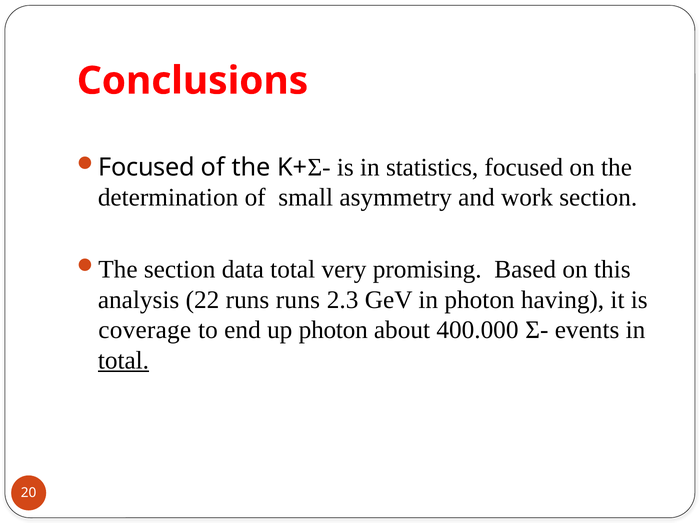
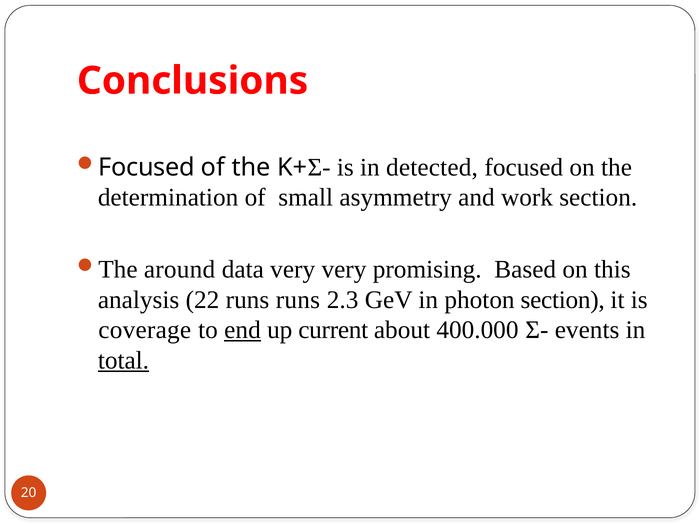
statistics: statistics -> detected
section at (180, 269): section -> around
data total: total -> very
photon having: having -> section
end underline: none -> present
up photon: photon -> current
